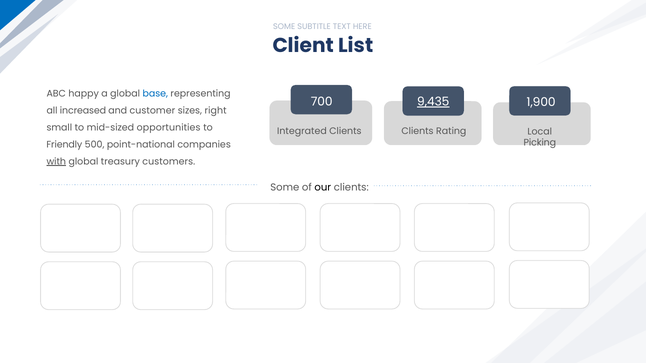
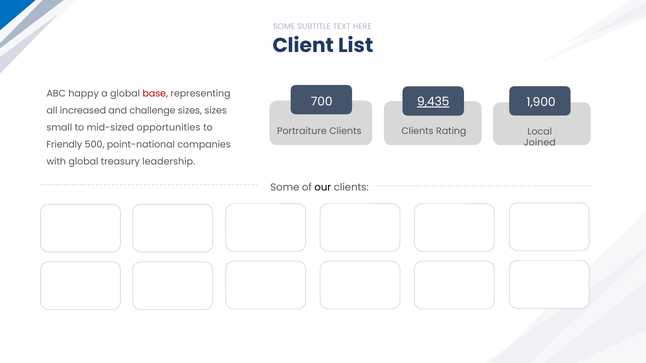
base colour: blue -> red
customer: customer -> challenge
sizes right: right -> sizes
Integrated: Integrated -> Portraiture
Picking: Picking -> Joined
with underline: present -> none
customers: customers -> leadership
